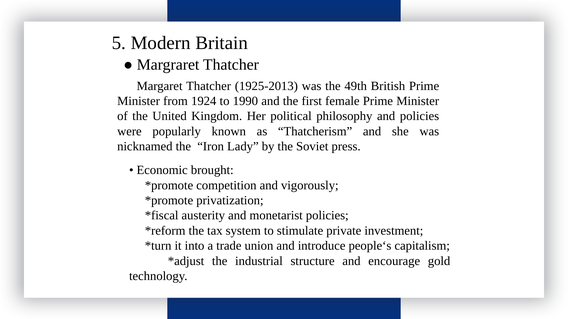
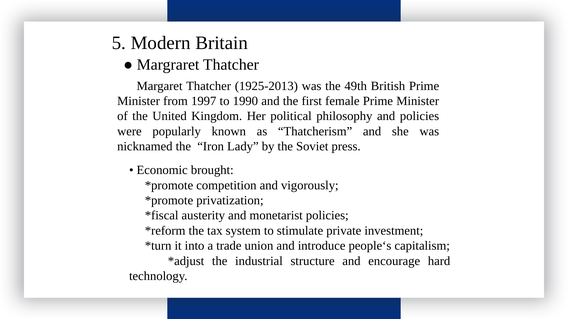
1924: 1924 -> 1997
gold: gold -> hard
